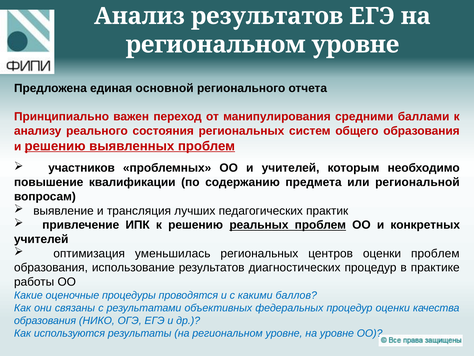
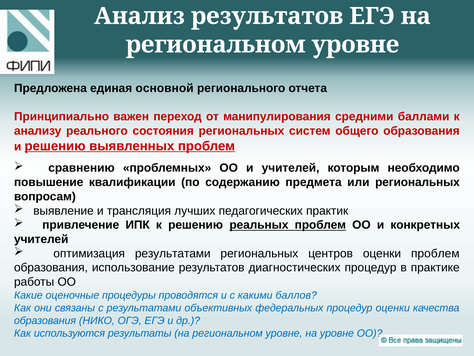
участников: участников -> сравнению
или региональной: региональной -> региональных
оптимизация уменьшилась: уменьшилась -> результатами
